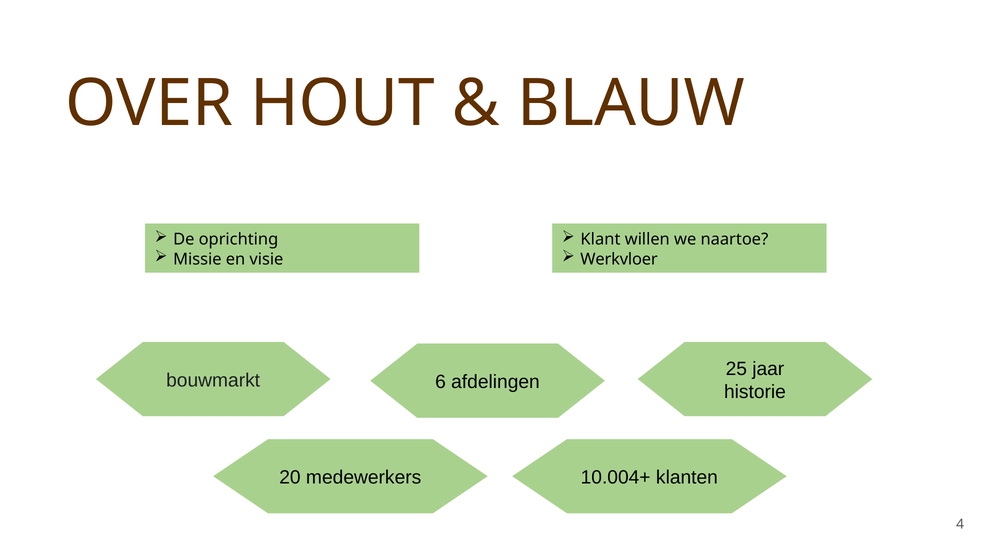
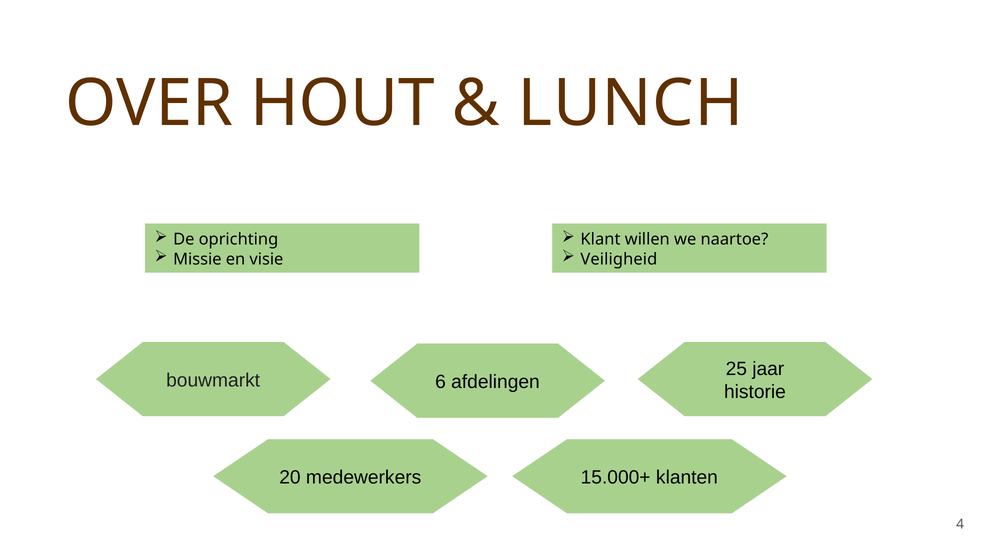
BLAUW: BLAUW -> LUNCH
Werkvloer: Werkvloer -> Veiligheid
10.004+: 10.004+ -> 15.000+
